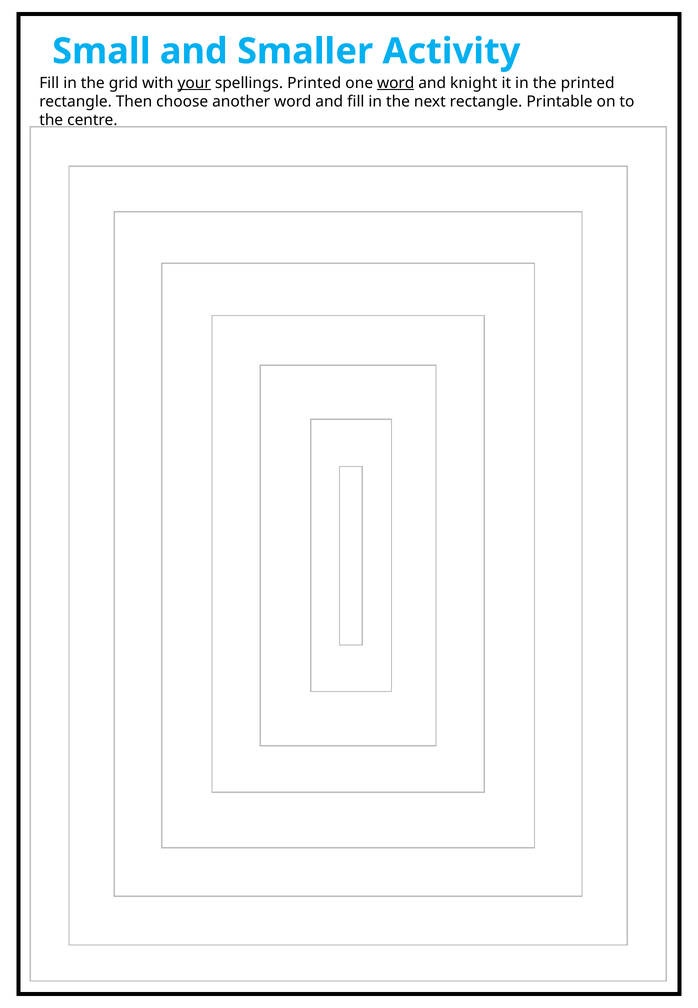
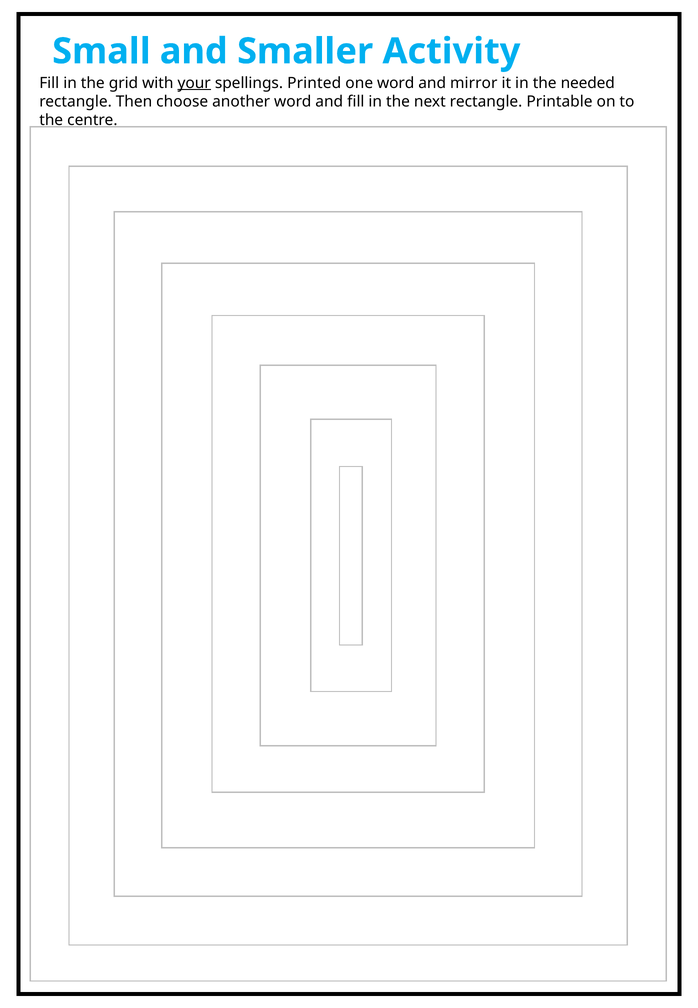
word at (396, 83) underline: present -> none
knight: knight -> mirror
the printed: printed -> needed
